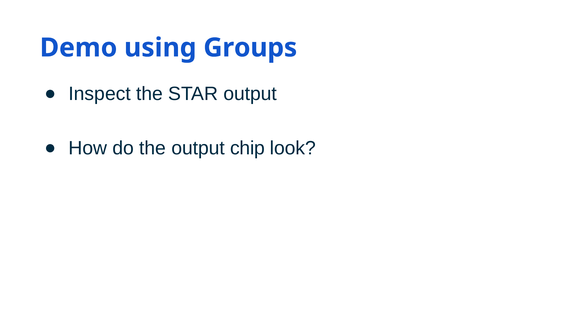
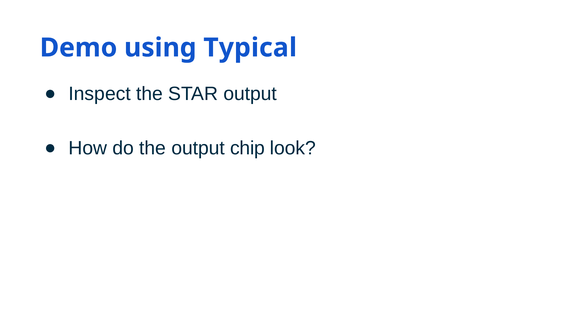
Groups: Groups -> Typical
